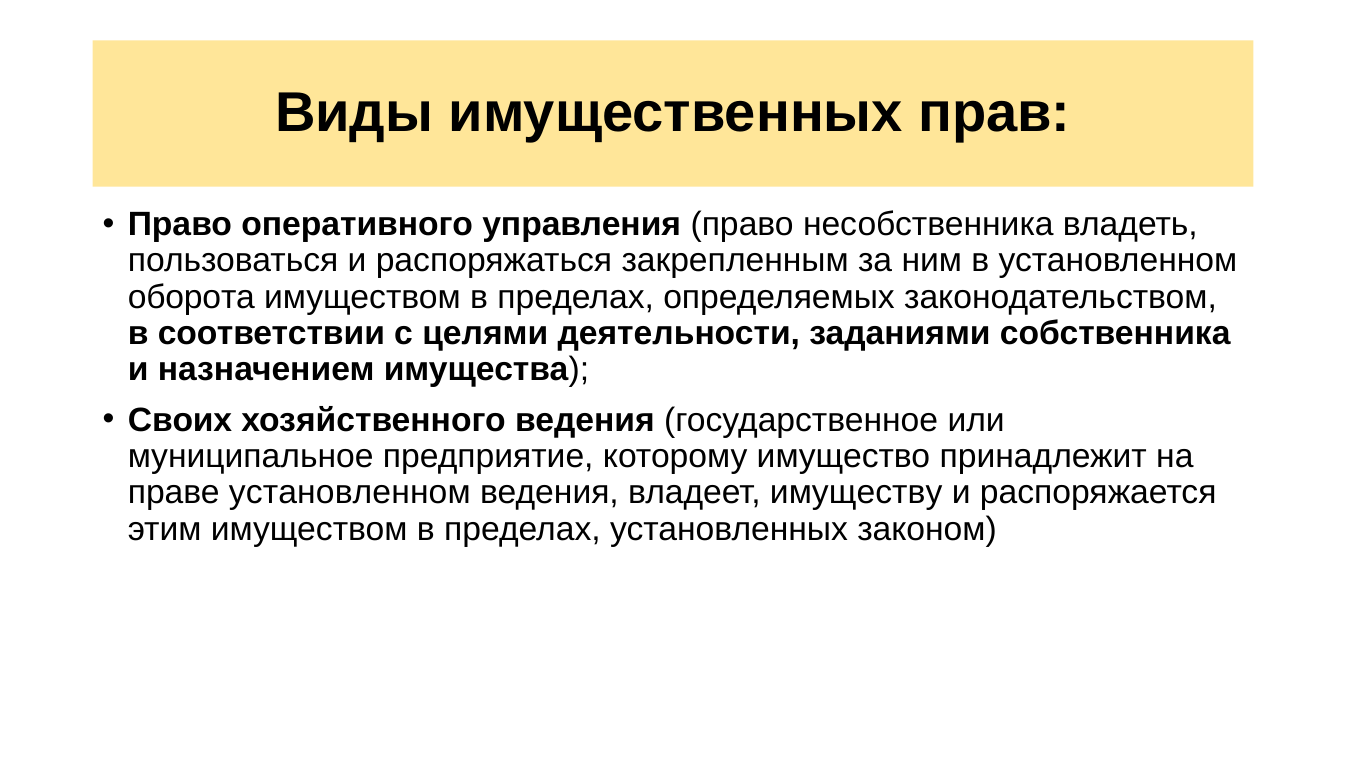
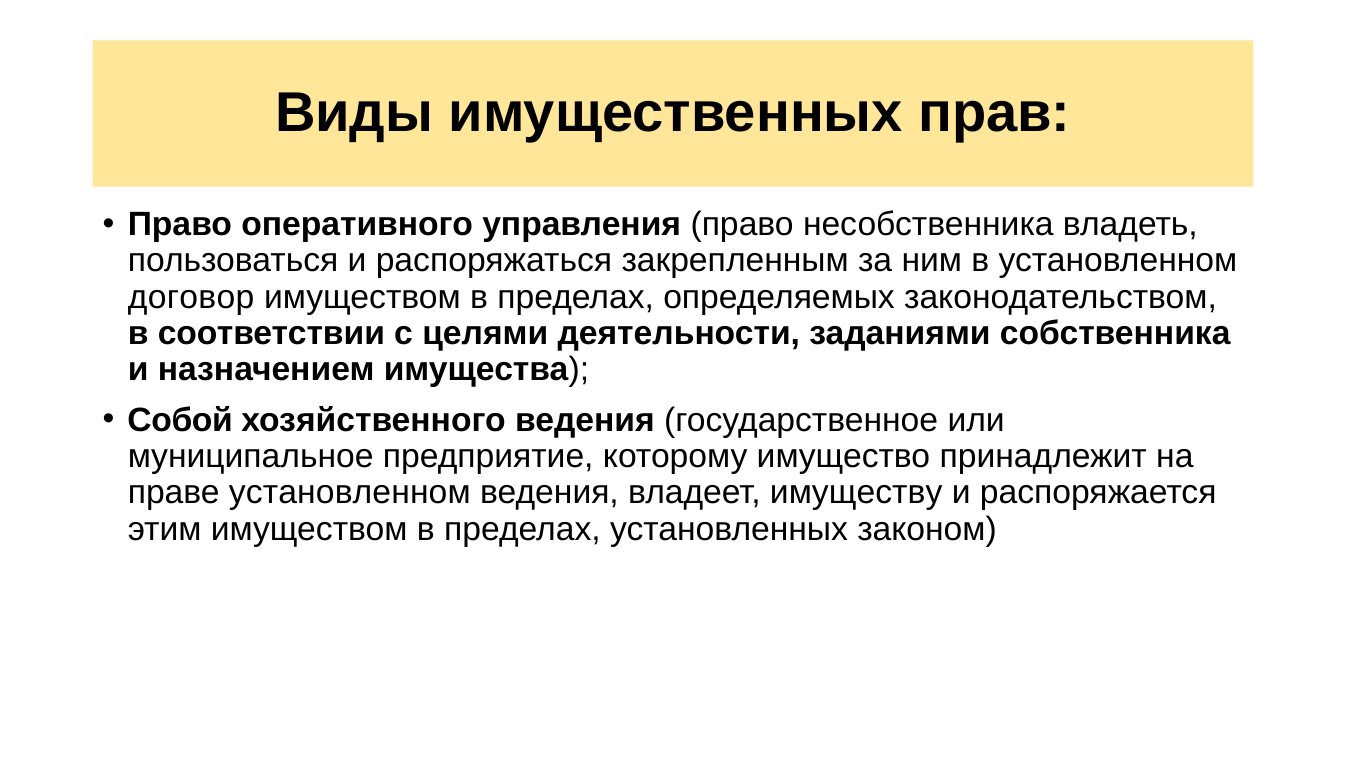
оборота: оборота -> договор
Своих: Своих -> Собой
